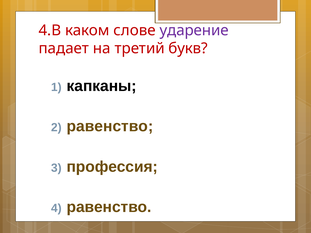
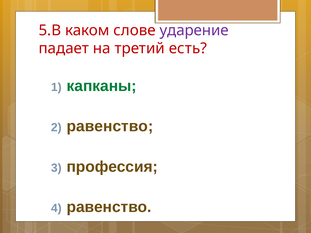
4.В: 4.В -> 5.В
букв: букв -> есть
капканы colour: black -> green
